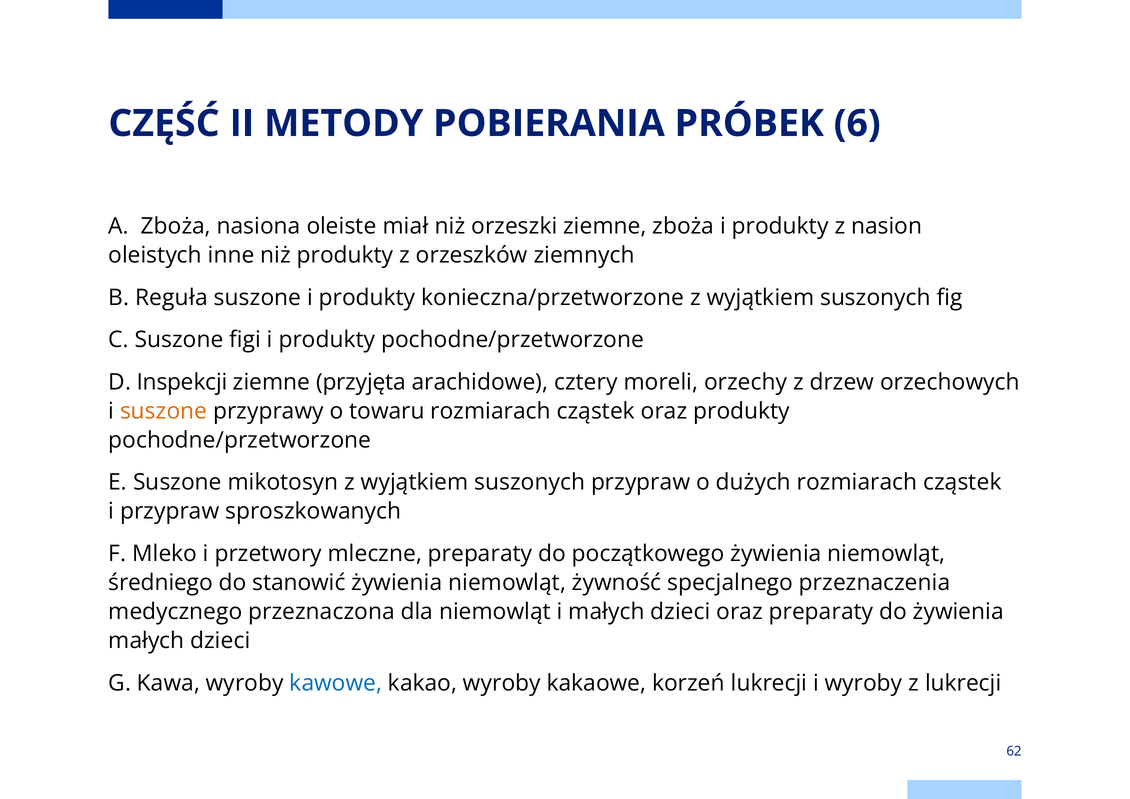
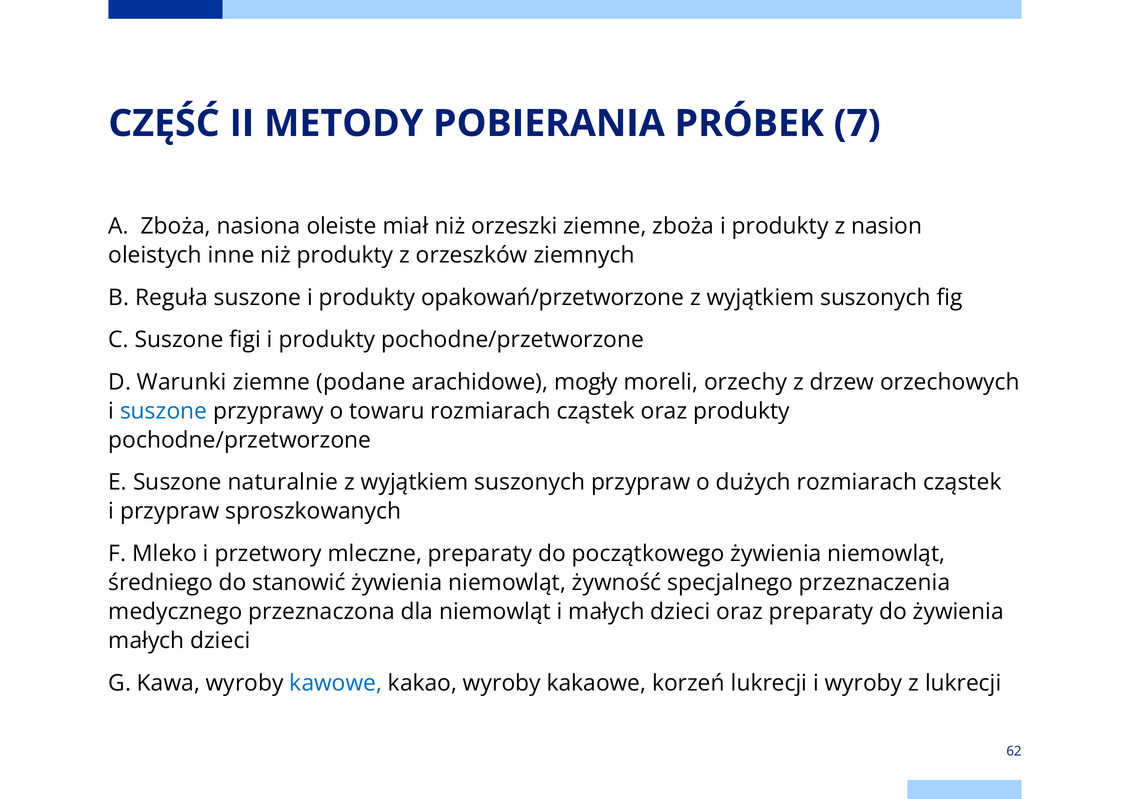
6: 6 -> 7
konieczna/przetworzone: konieczna/przetworzone -> opakowań/przetworzone
Inspekcji: Inspekcji -> Warunki
przyjęta: przyjęta -> podane
cztery: cztery -> mogły
suszone at (164, 411) colour: orange -> blue
mikotosyn: mikotosyn -> naturalnie
